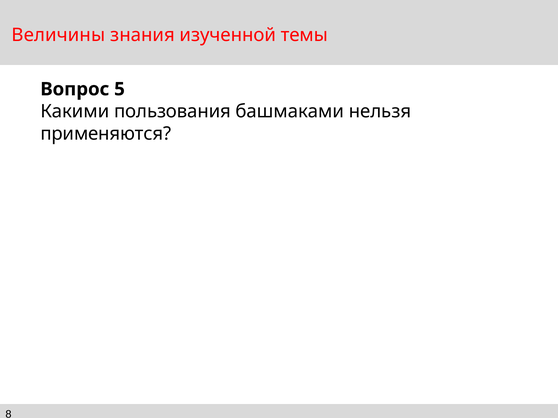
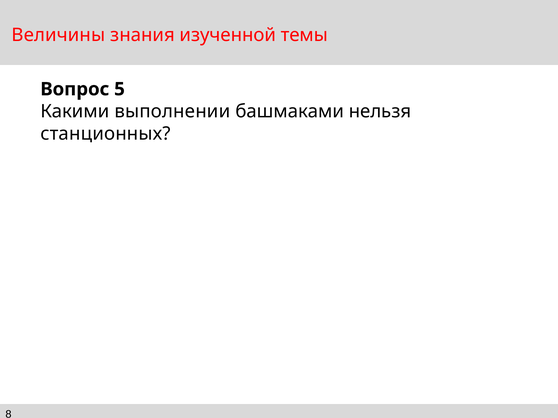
пользования: пользования -> выполнении
применяются: применяются -> станционных
